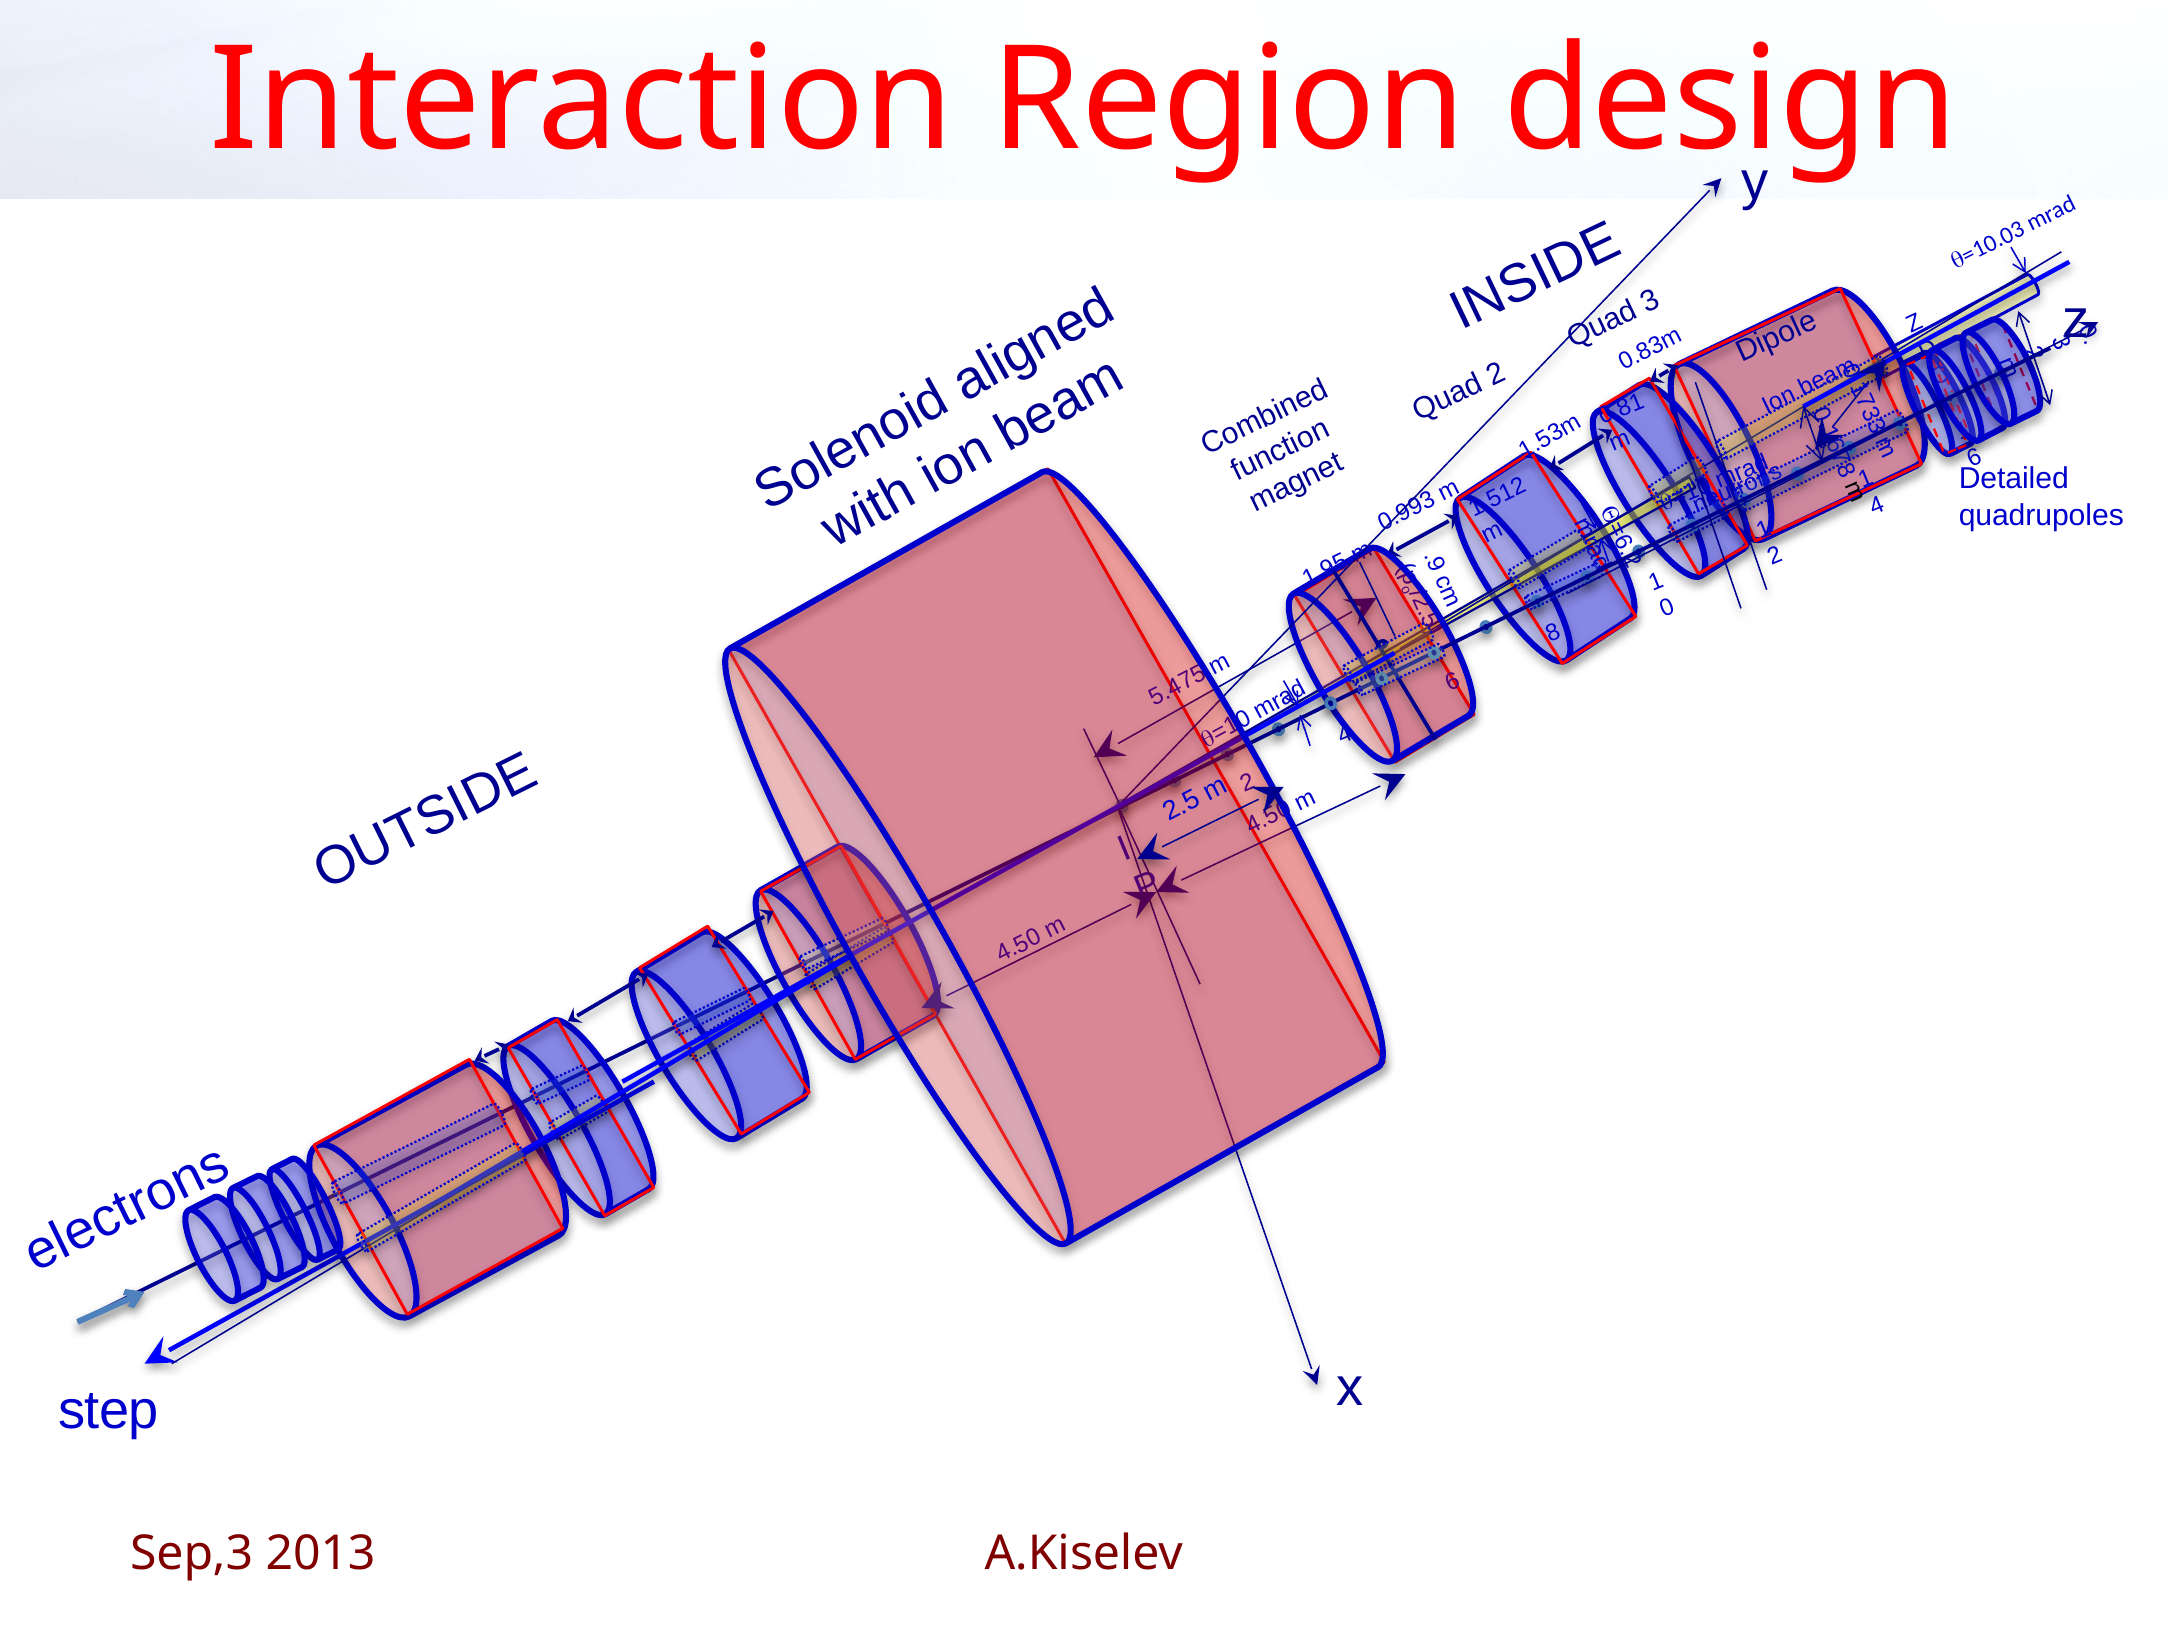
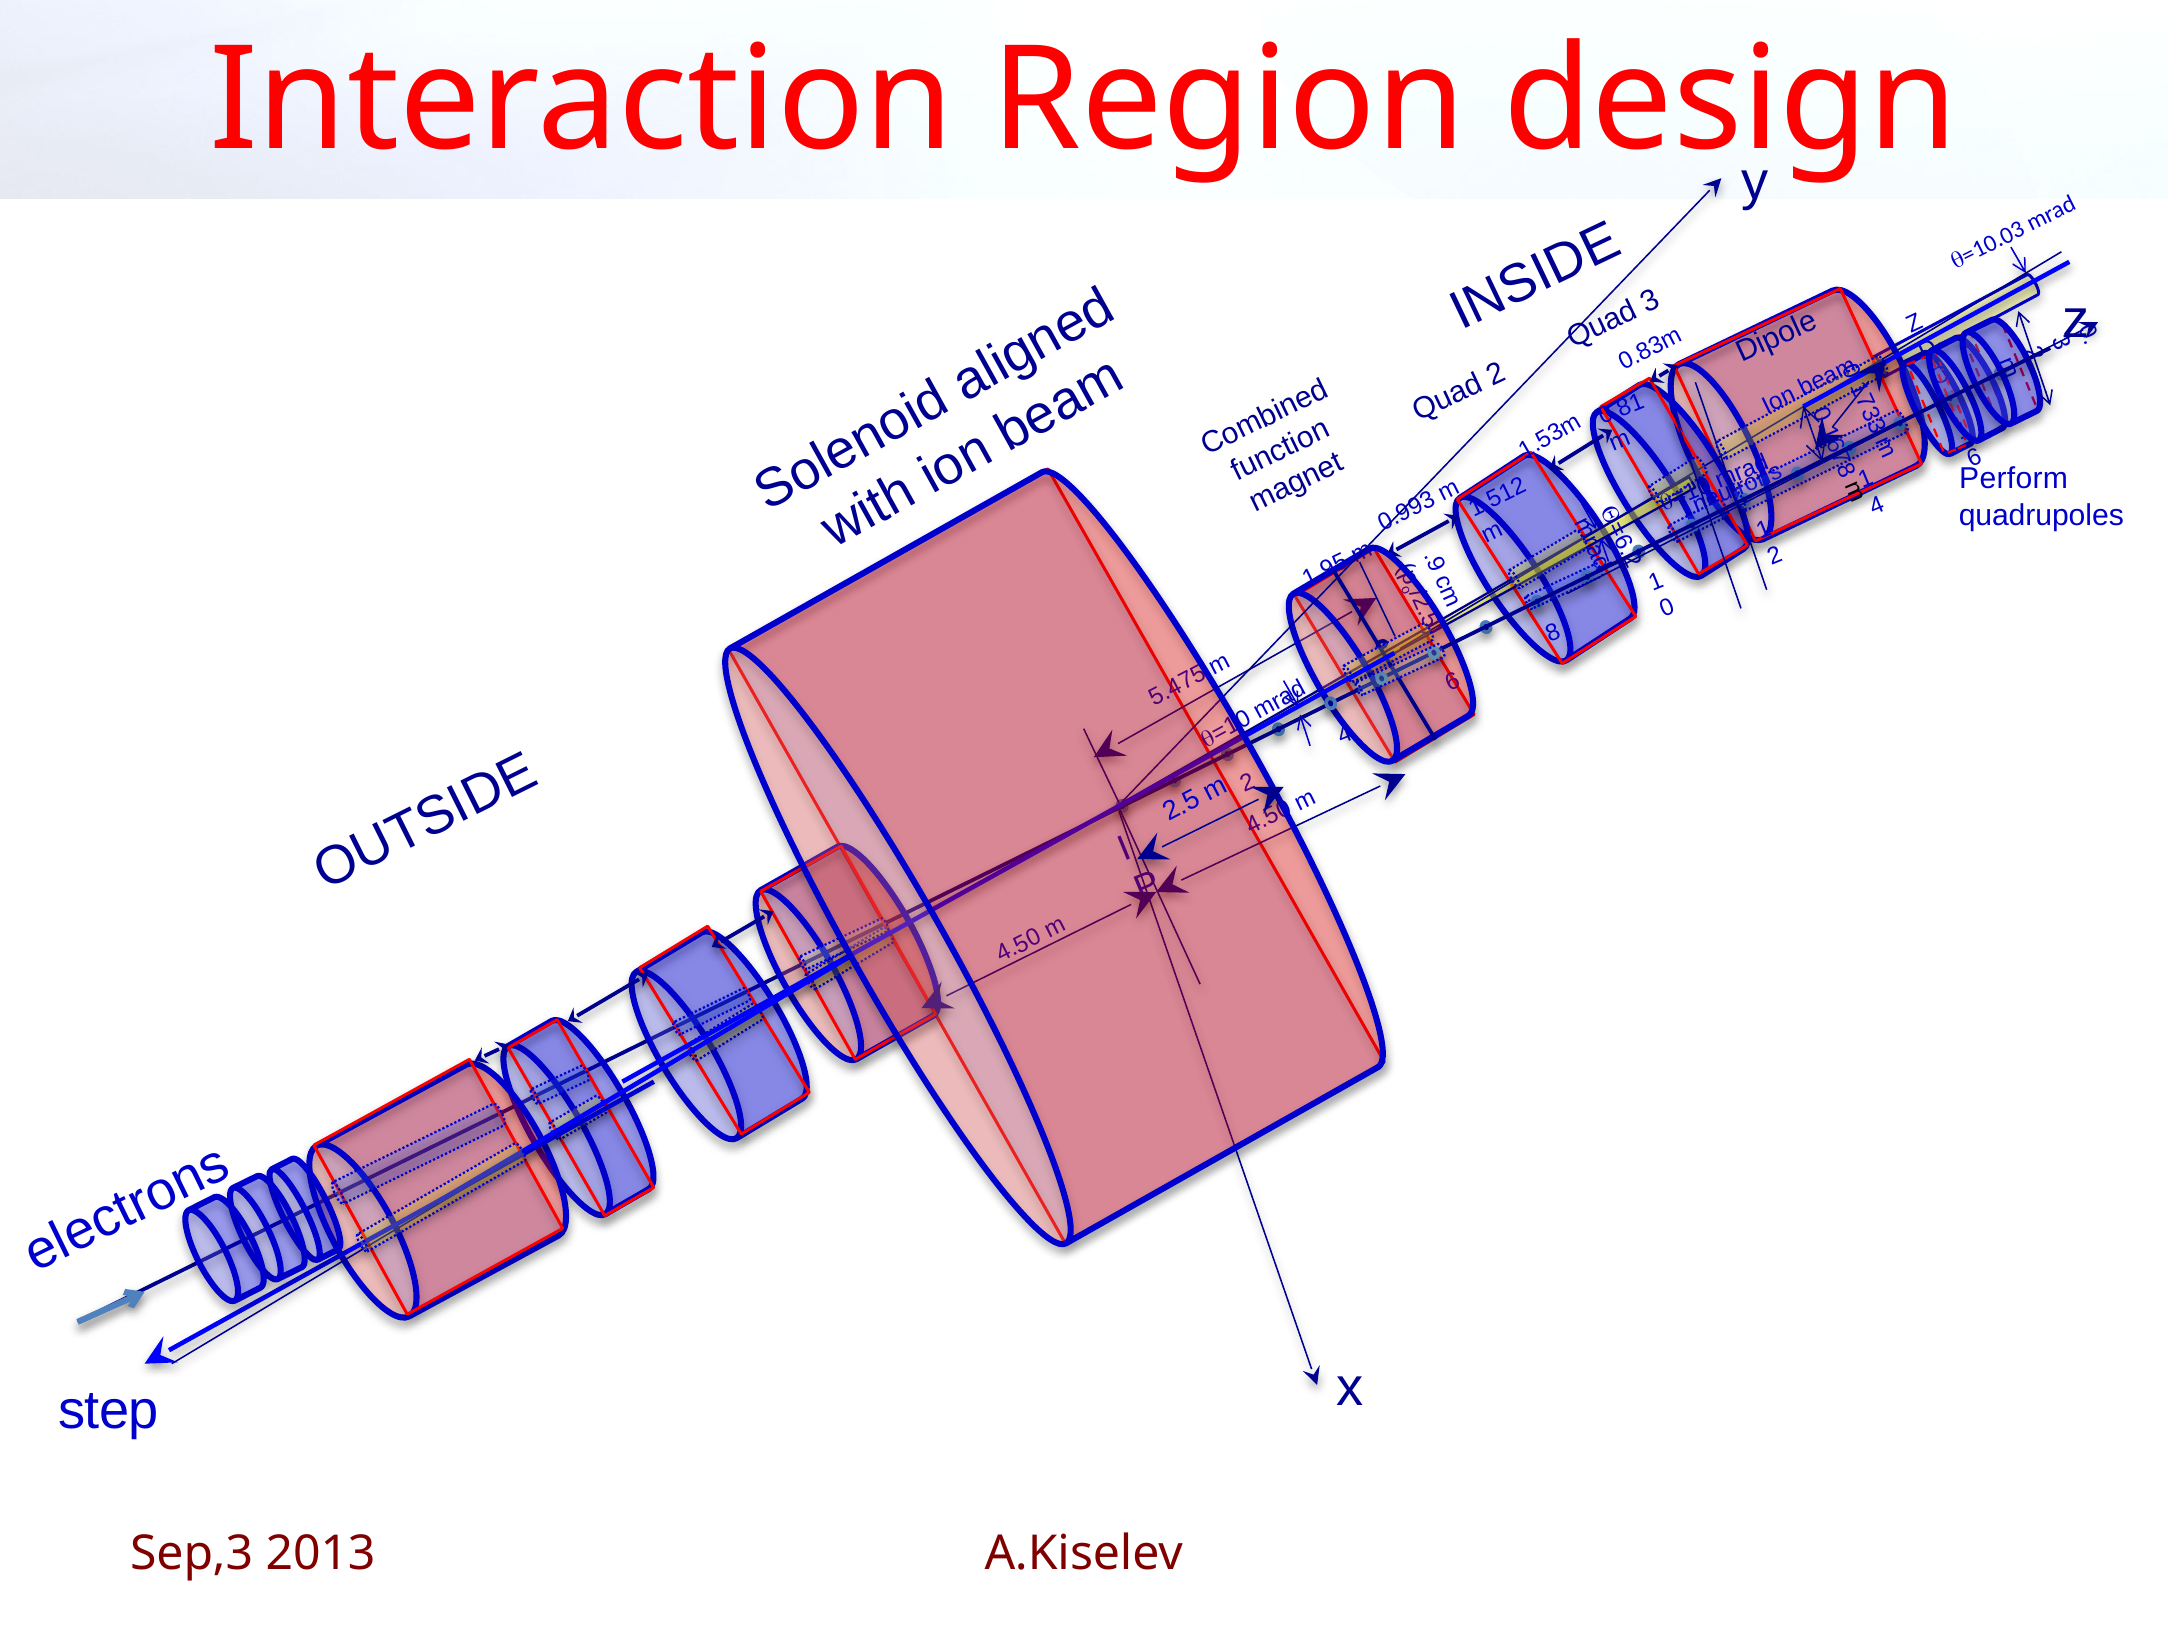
Detailed: Detailed -> Perform
